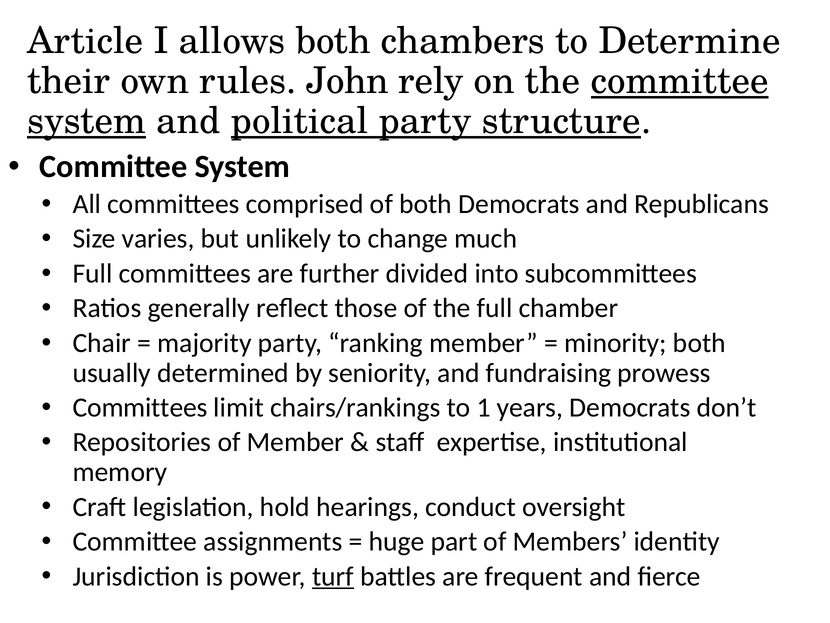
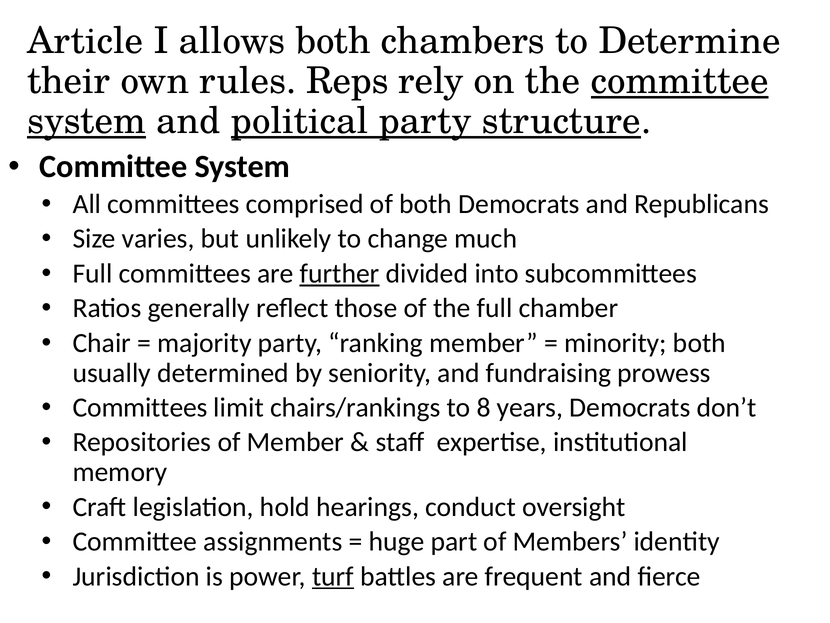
John: John -> Reps
further underline: none -> present
1: 1 -> 8
